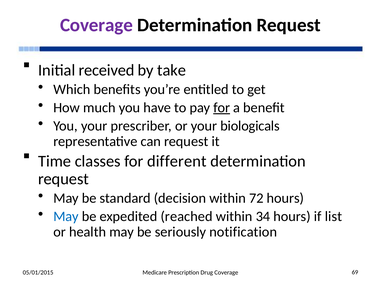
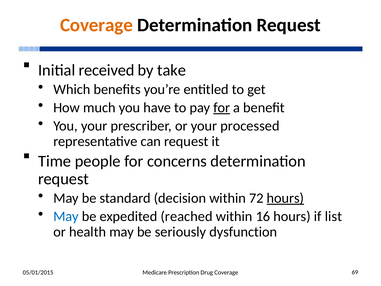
Coverage at (96, 25) colour: purple -> orange
biologicals: biologicals -> processed
classes: classes -> people
different: different -> concerns
hours at (285, 198) underline: none -> present
34: 34 -> 16
notification: notification -> dysfunction
